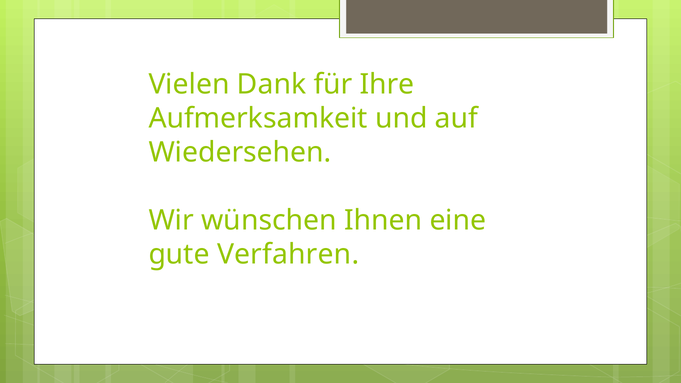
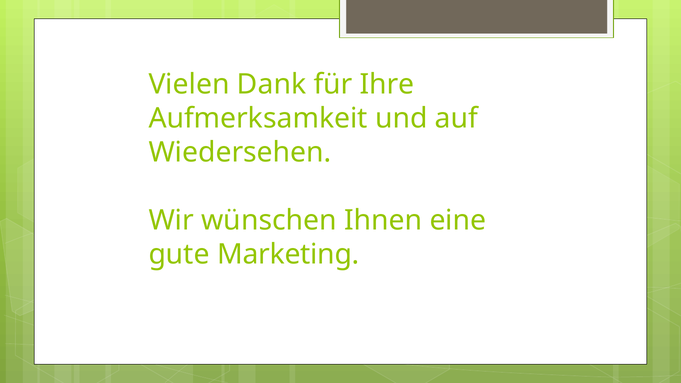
Verfahren: Verfahren -> Marketing
